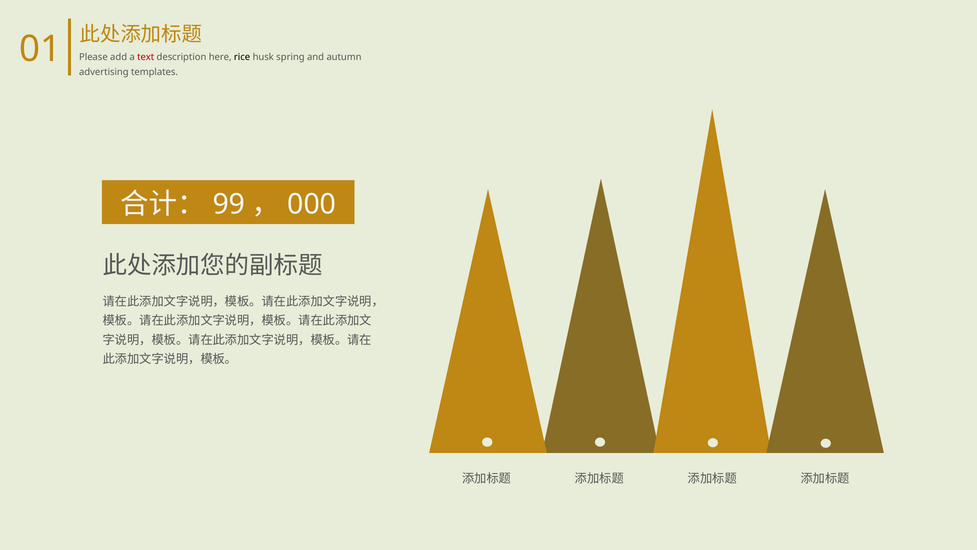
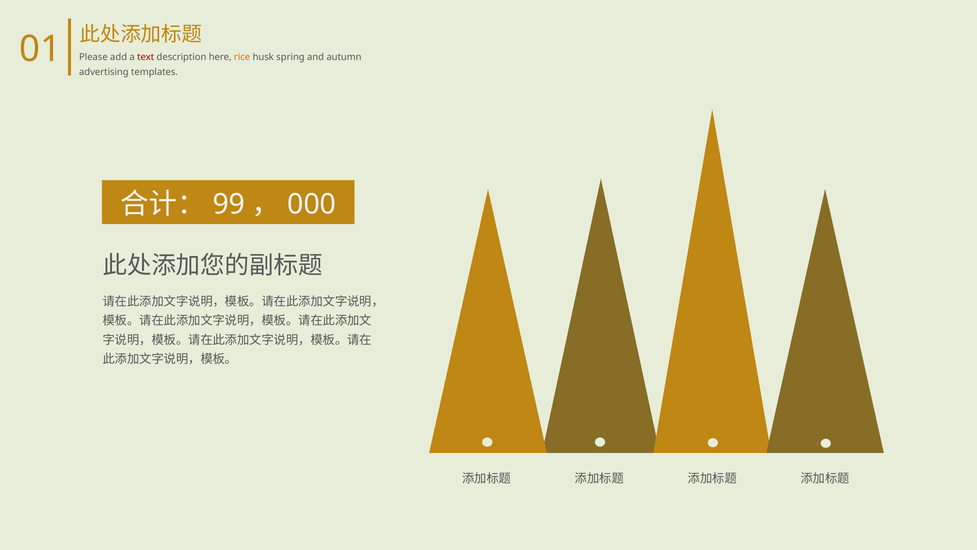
rice colour: black -> orange
